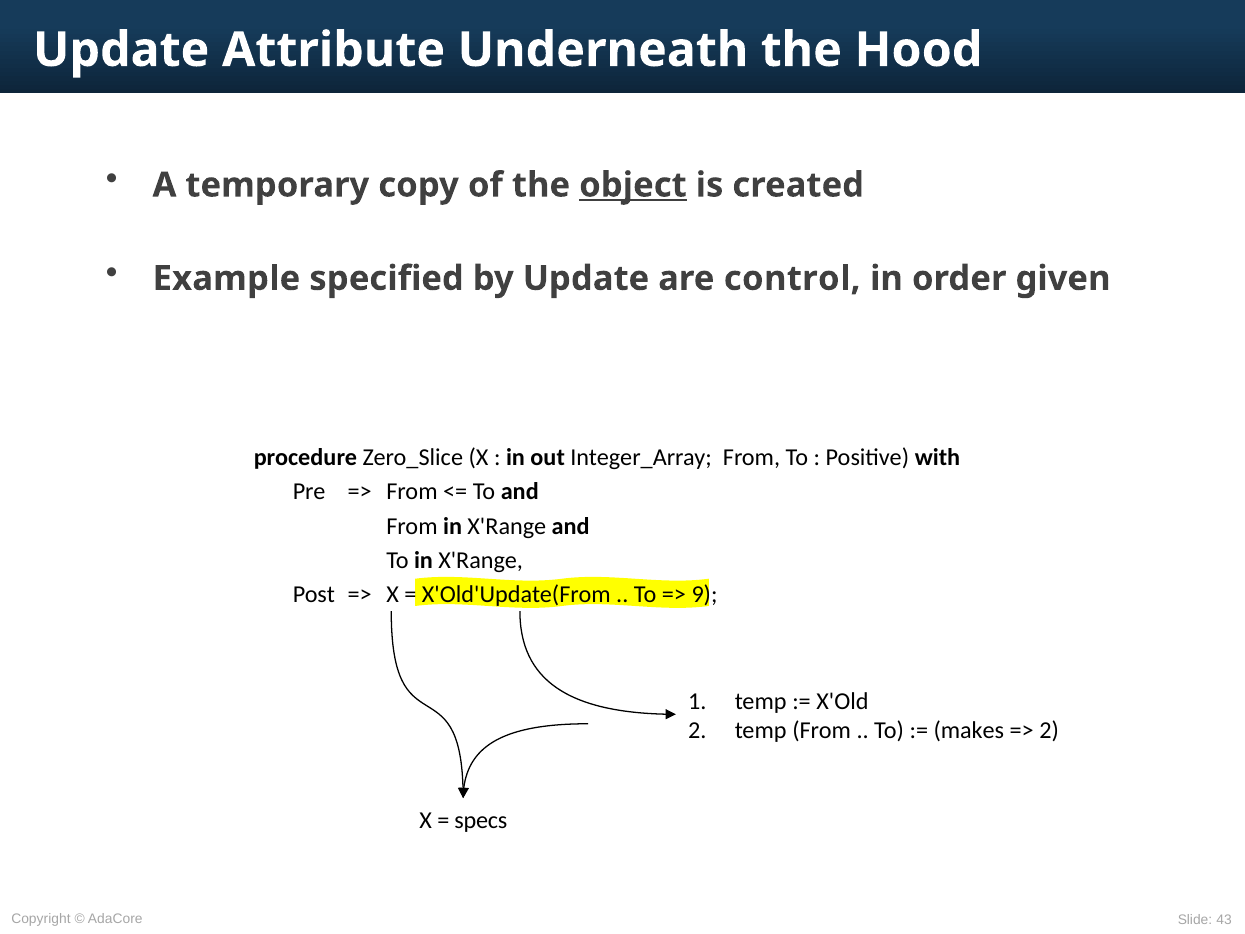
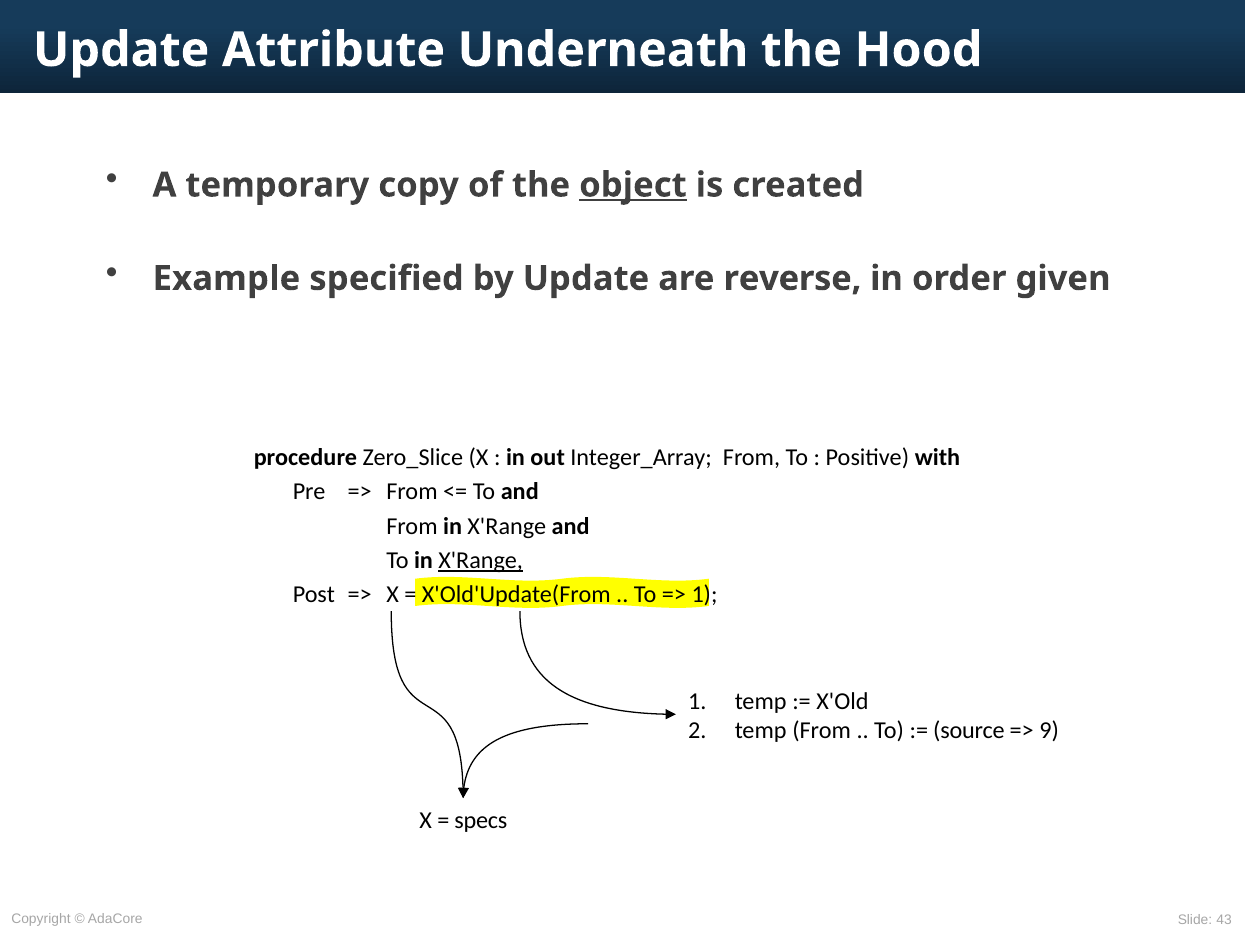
control: control -> reverse
X'Range at (481, 560) underline: none -> present
9 at (705, 595): 9 -> 1
makes: makes -> source
2 at (1049, 730): 2 -> 9
